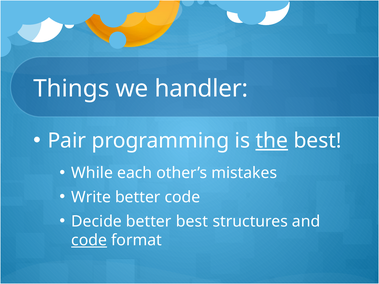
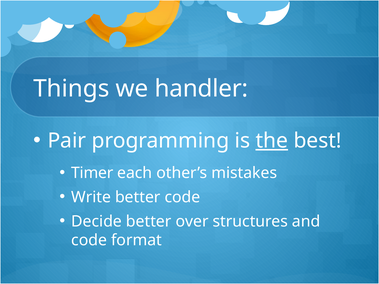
While: While -> Timer
better best: best -> over
code at (89, 240) underline: present -> none
